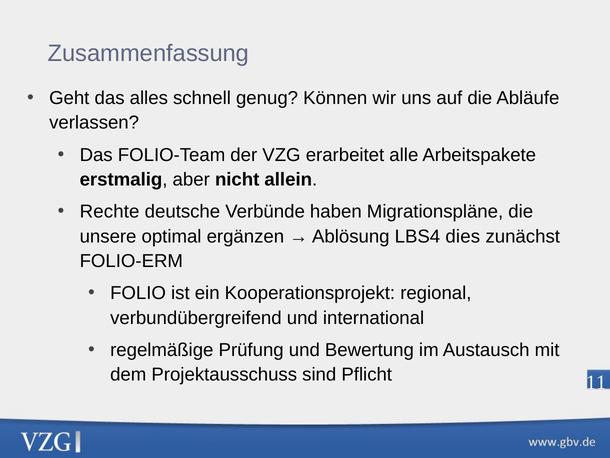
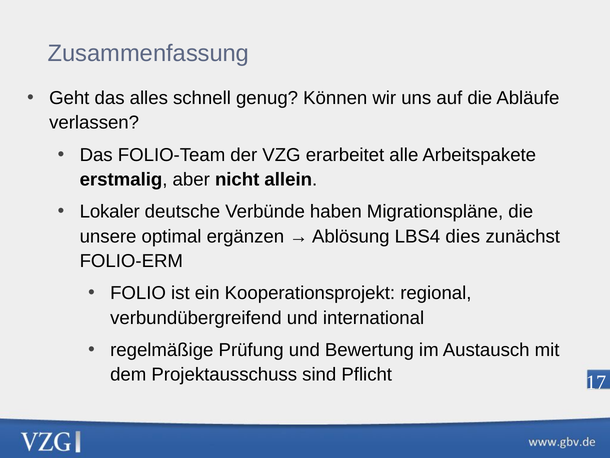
Rechte: Rechte -> Lokaler
11: 11 -> 17
